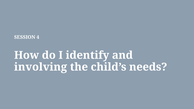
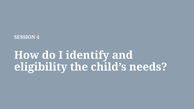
involving: involving -> eligibility
